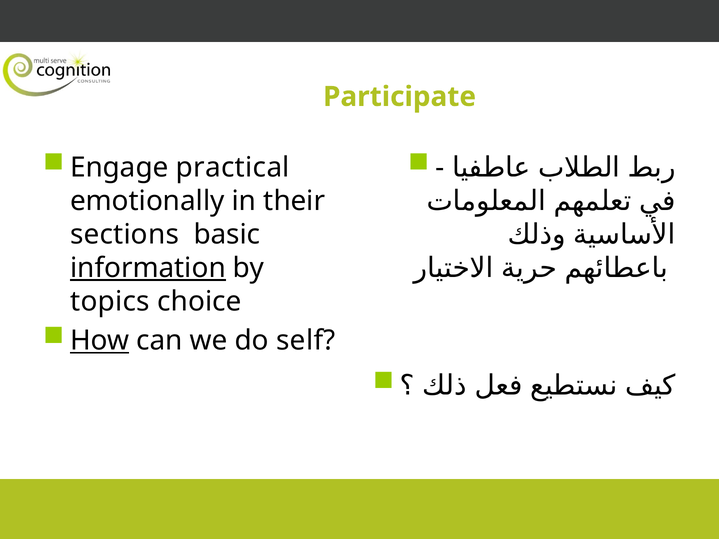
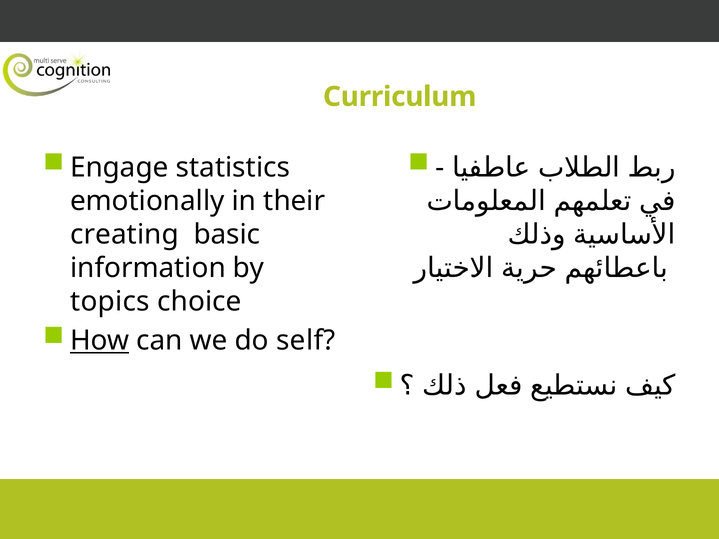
Participate: Participate -> Curriculum
practical: practical -> statistics
sections: sections -> creating
information underline: present -> none
